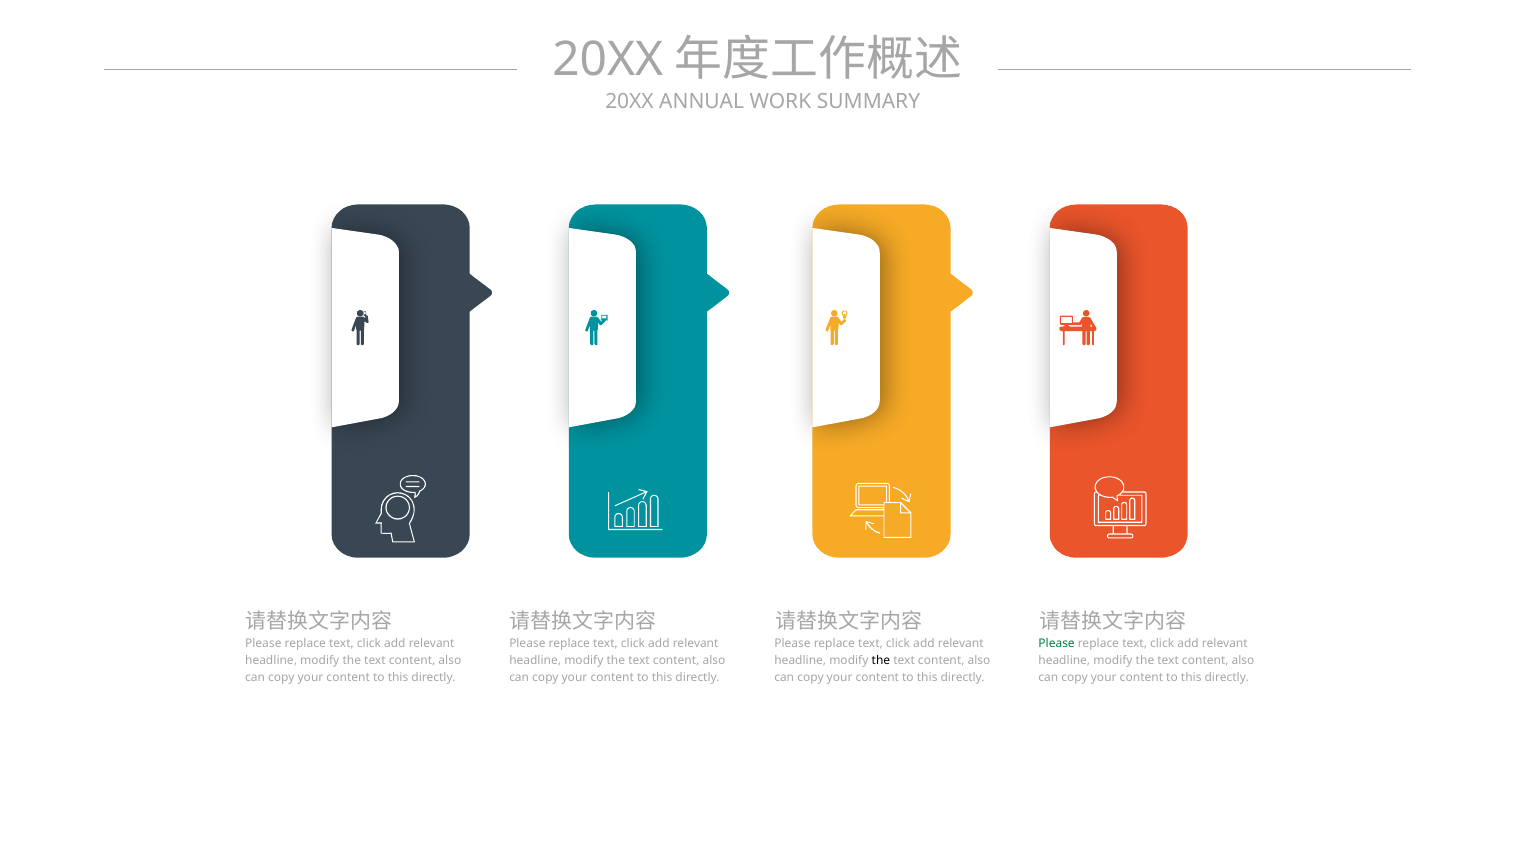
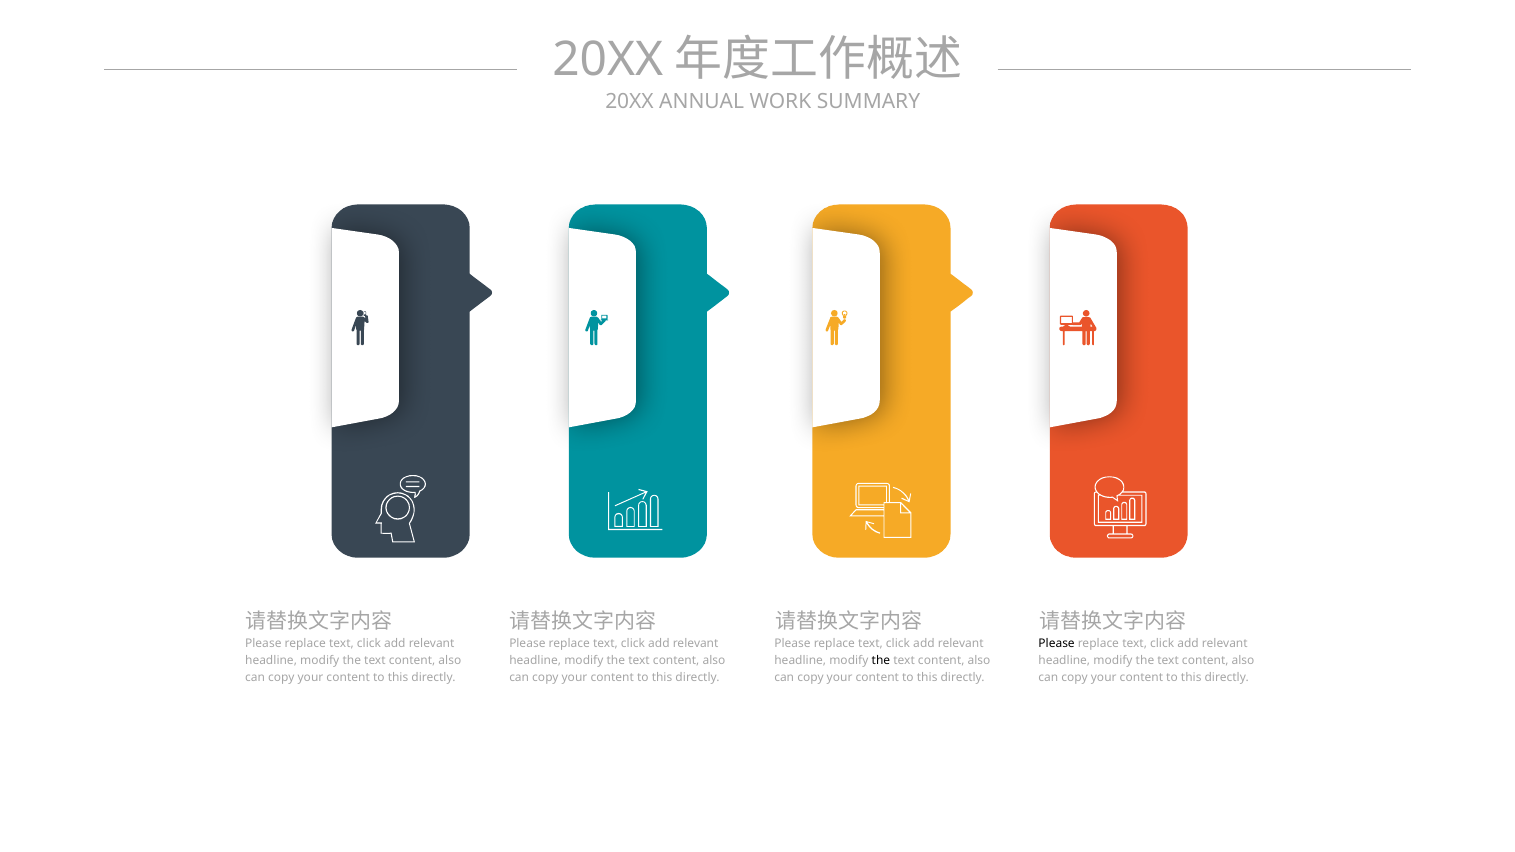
Please at (1057, 643) colour: green -> black
